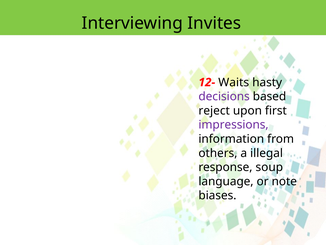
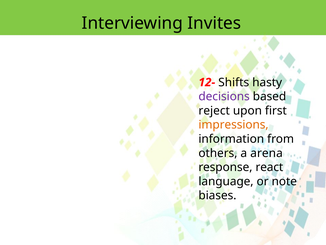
Waits: Waits -> Shifts
impressions colour: purple -> orange
illegal: illegal -> arena
soup: soup -> react
